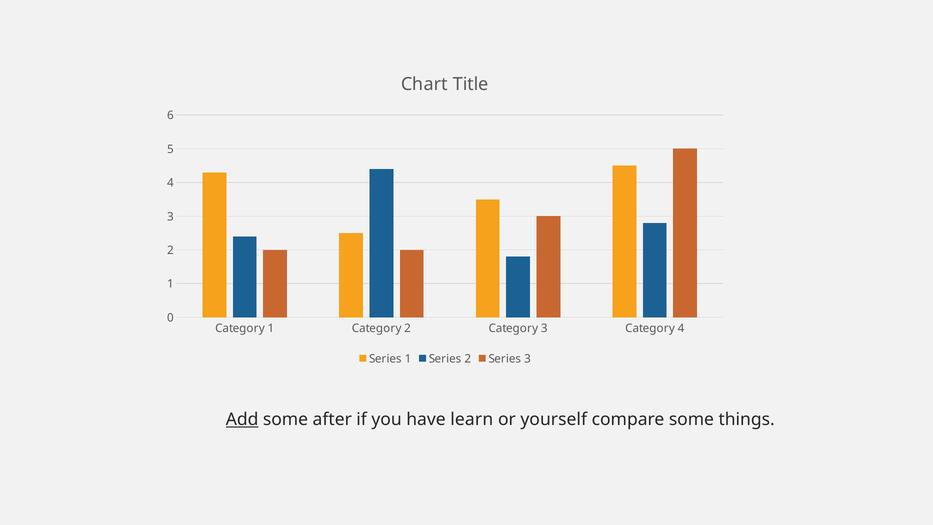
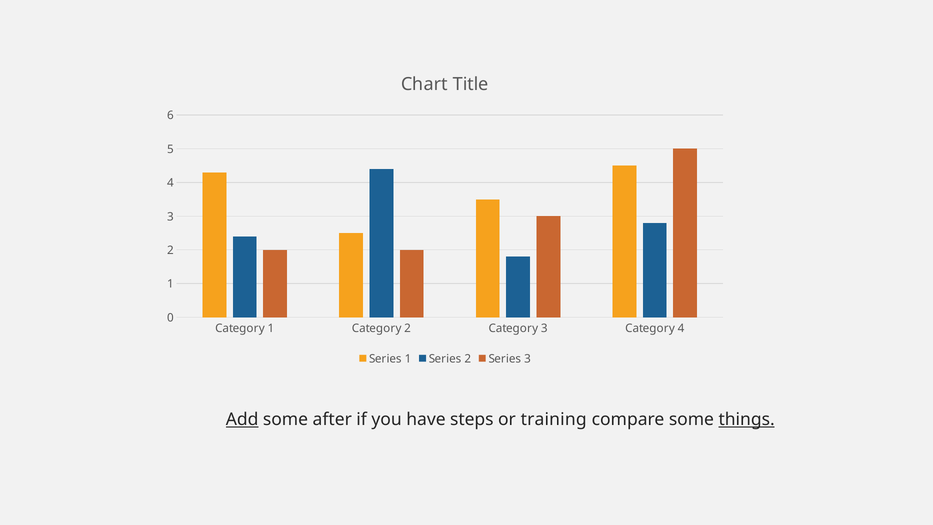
learn: learn -> steps
yourself: yourself -> training
things underline: none -> present
